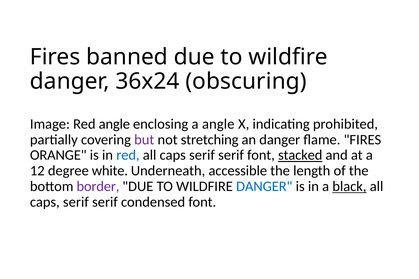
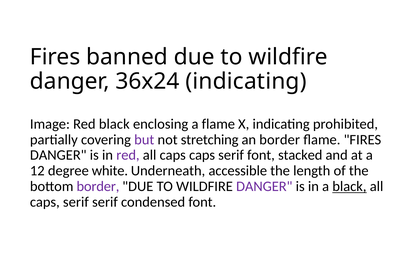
36x24 obscuring: obscuring -> indicating
Red angle: angle -> black
a angle: angle -> flame
an danger: danger -> border
ORANGE at (58, 155): ORANGE -> DANGER
red at (128, 155) colour: blue -> purple
serif at (202, 155): serif -> caps
stacked underline: present -> none
DANGER at (264, 187) colour: blue -> purple
